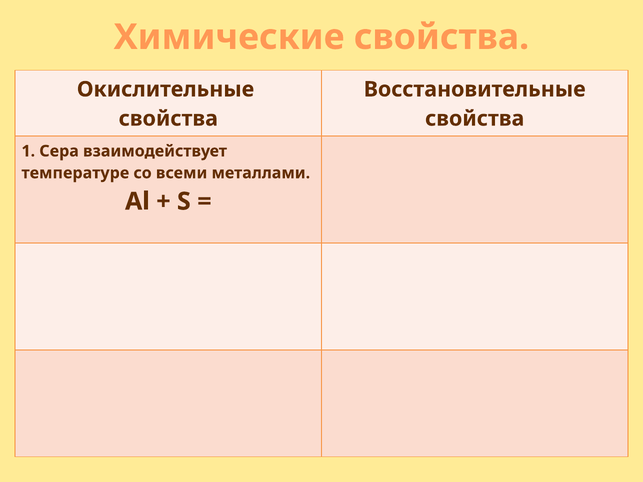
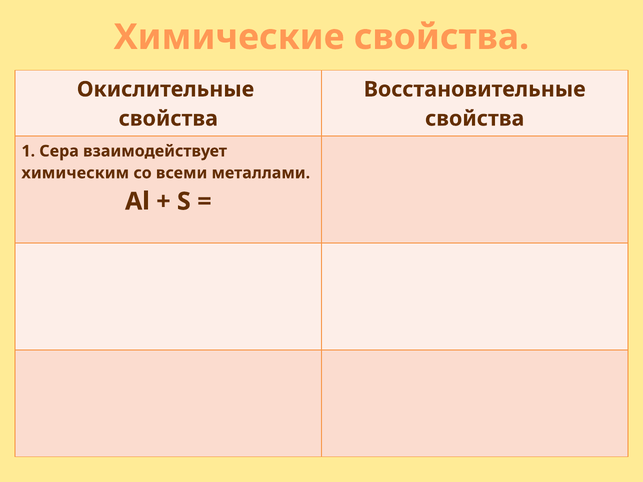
температуре: температуре -> химическим
